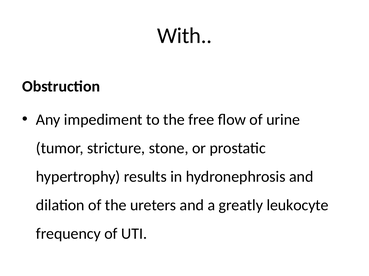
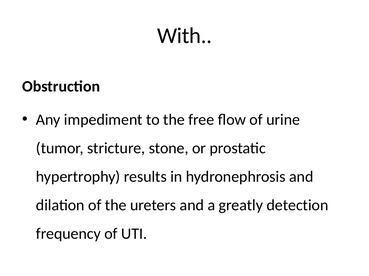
leukocyte: leukocyte -> detection
